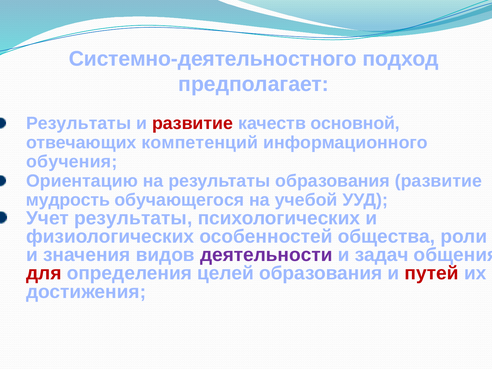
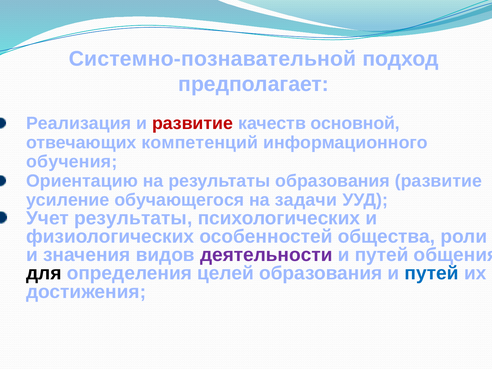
Системно-деятельностного: Системно-деятельностного -> Системно-познавательной
Результаты at (79, 123): Результаты -> Реализация
мудрость: мудрость -> усиление
учебой: учебой -> задачи
задач at (382, 255): задач -> путей
для colour: red -> black
путей at (432, 273) colour: red -> blue
